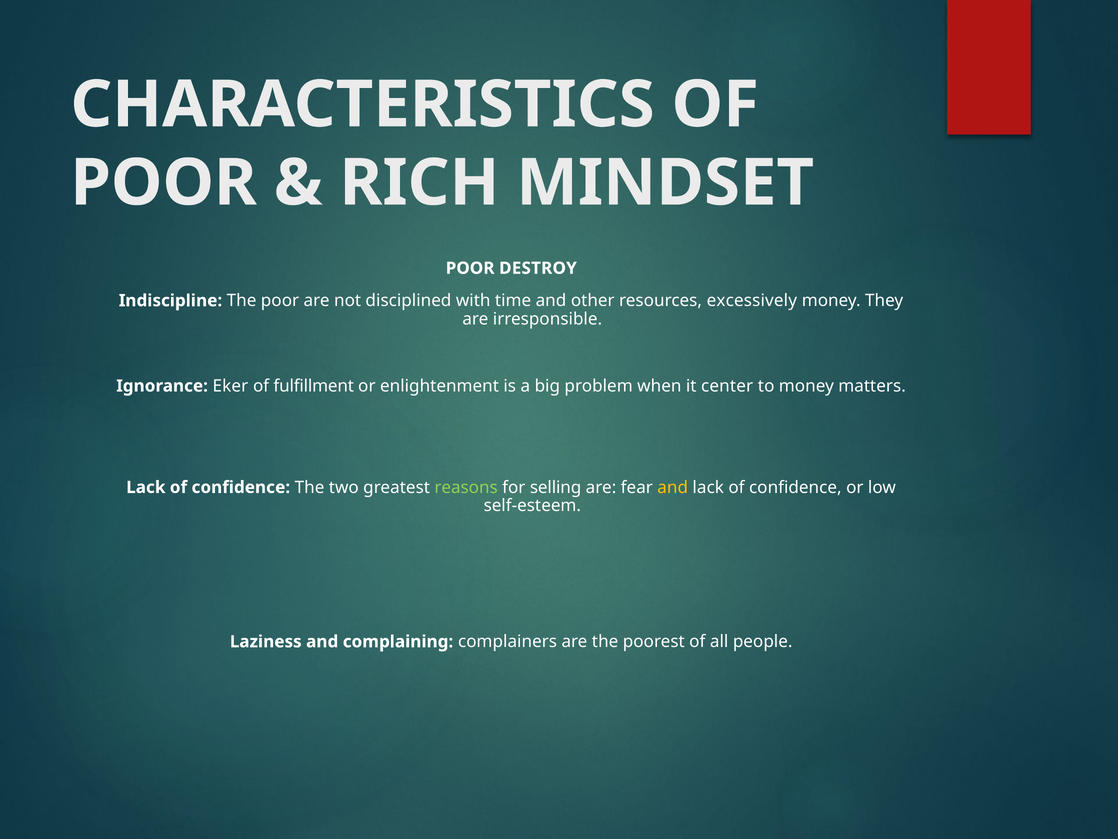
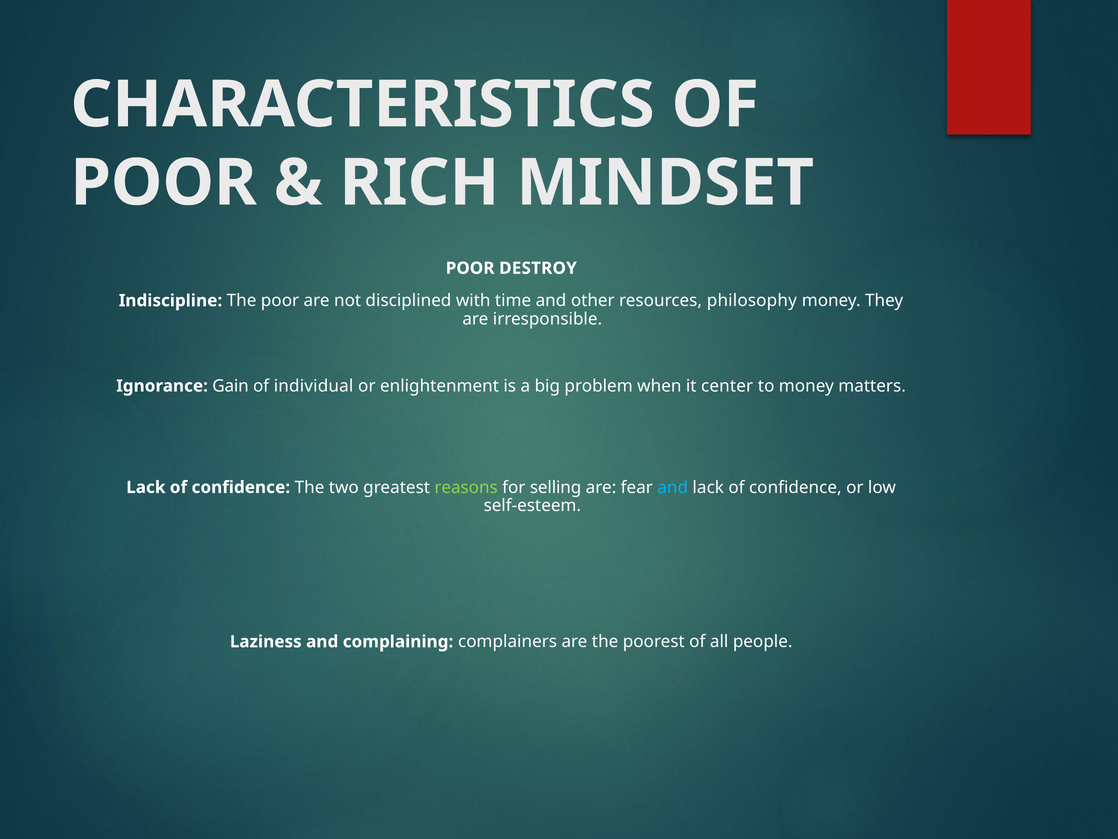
excessively: excessively -> philosophy
Eker: Eker -> Gain
fulfillment: fulfillment -> individual
and at (673, 487) colour: yellow -> light blue
